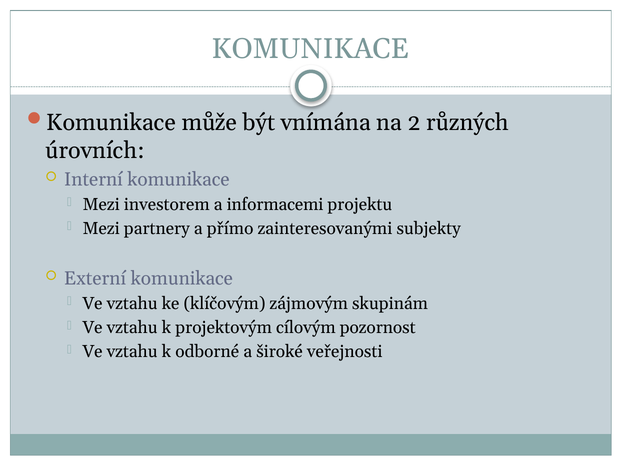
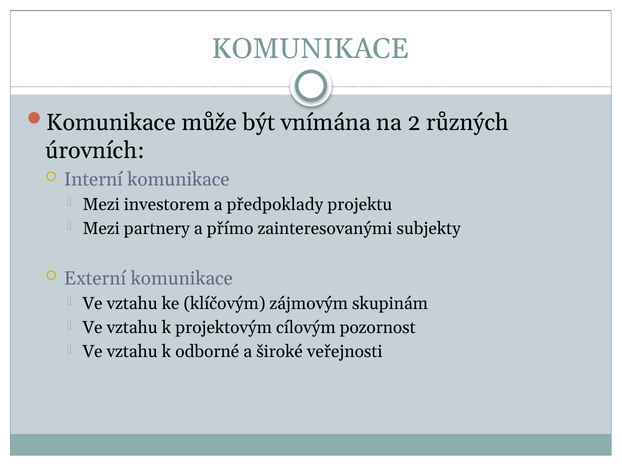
informacemi: informacemi -> předpoklady
